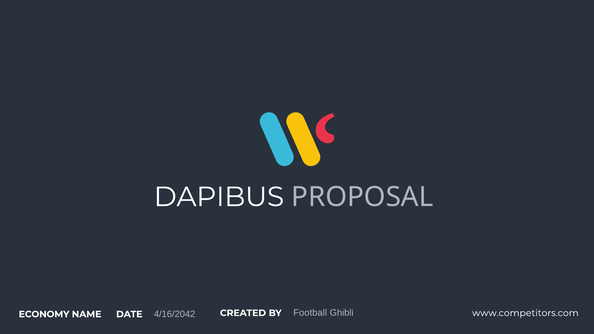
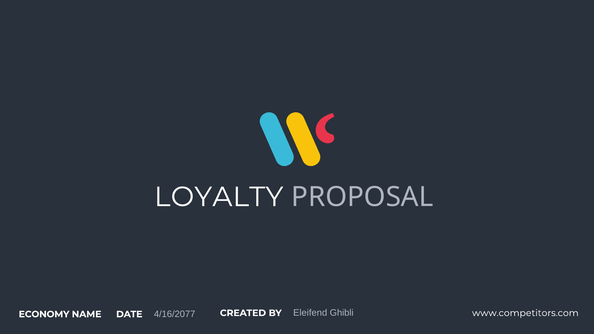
DAPIBUS: DAPIBUS -> LOYALTY
4/16/2042: 4/16/2042 -> 4/16/2077
Football: Football -> Eleifend
